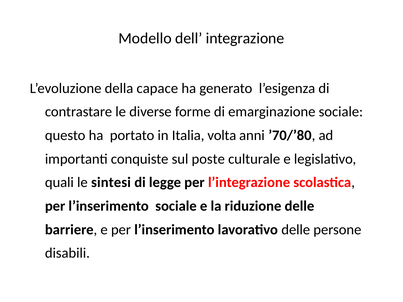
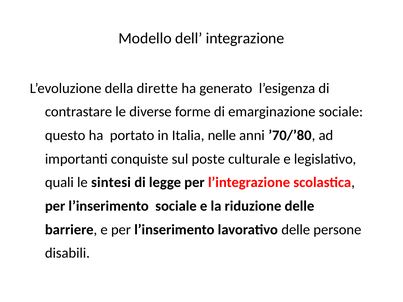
capace: capace -> dirette
volta: volta -> nelle
